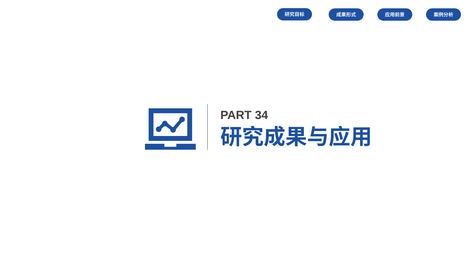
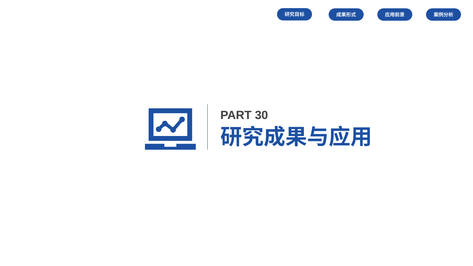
34: 34 -> 30
